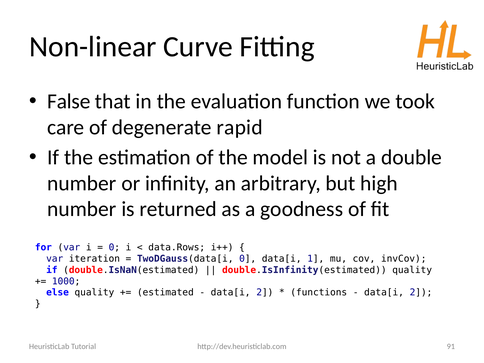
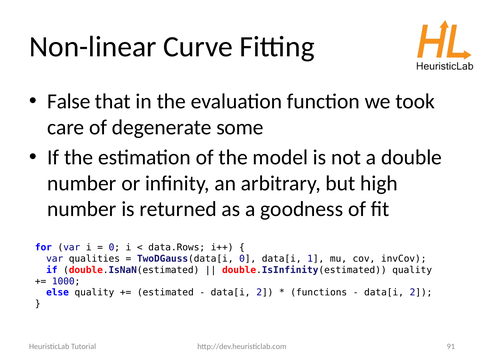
rapid: rapid -> some
iteration: iteration -> qualities
